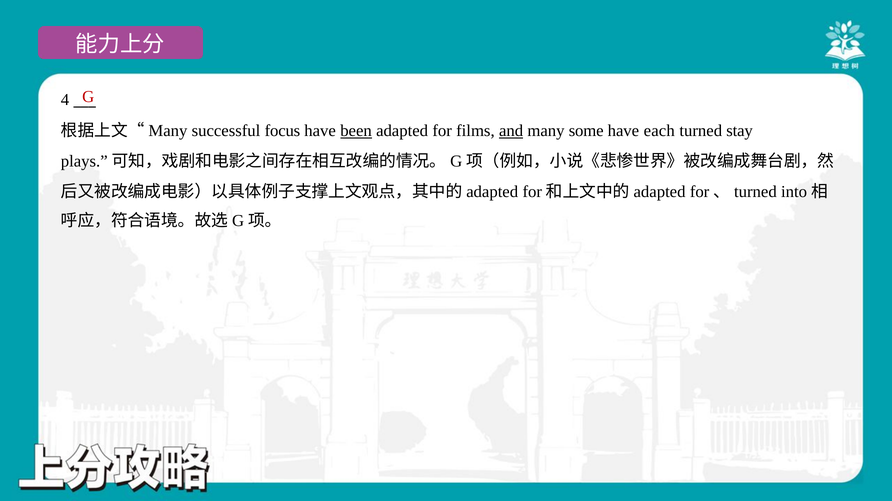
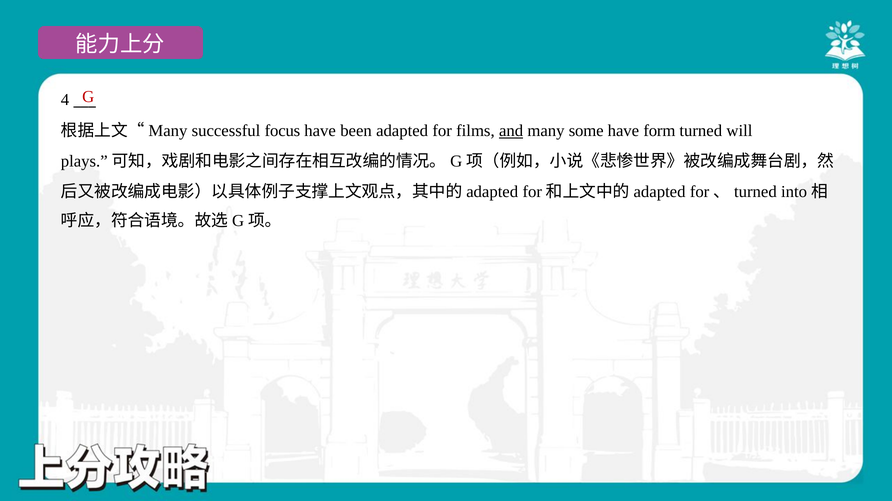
been underline: present -> none
each: each -> form
stay: stay -> will
